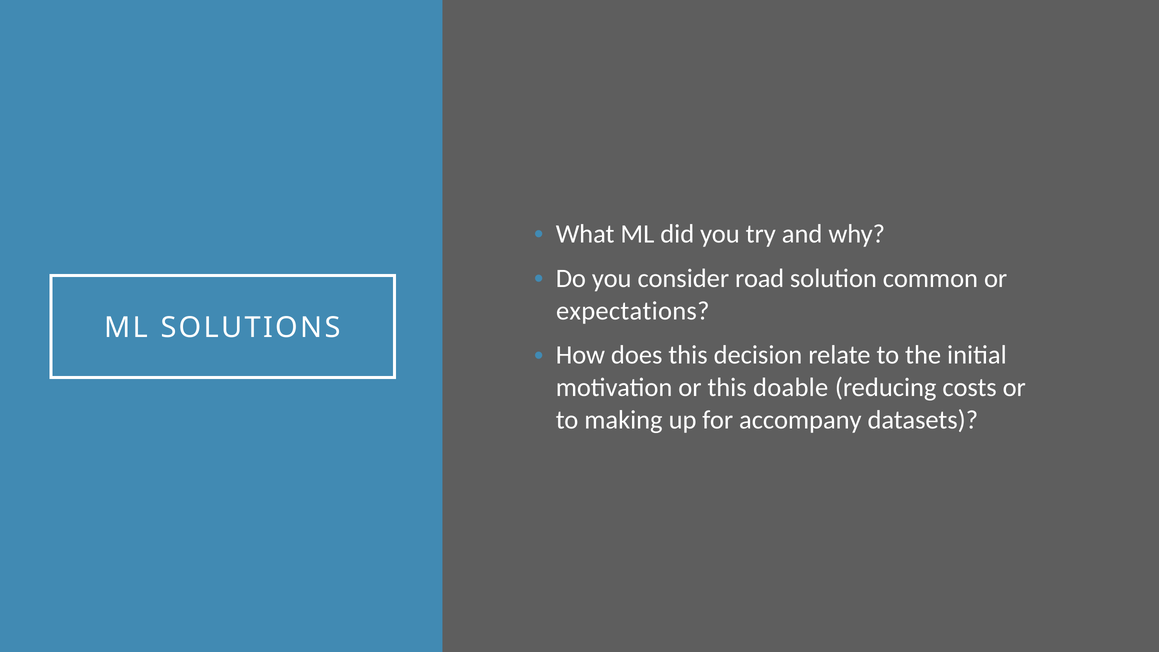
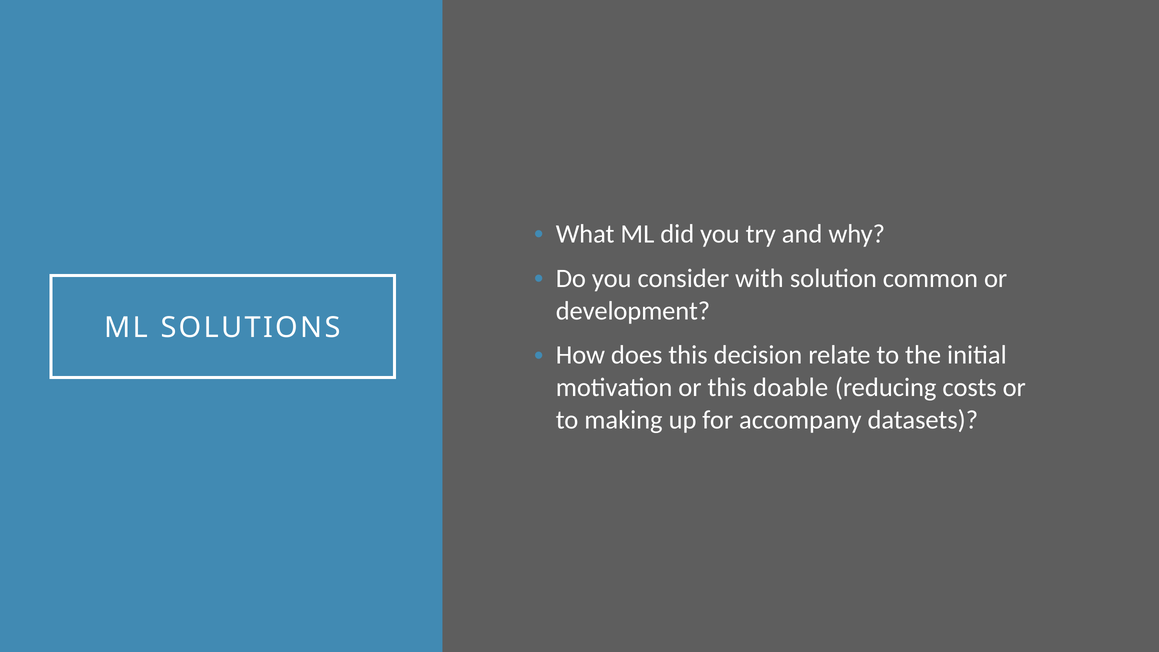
road: road -> with
expectations: expectations -> development
